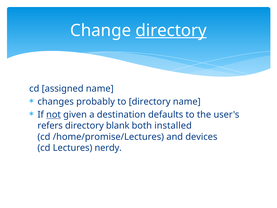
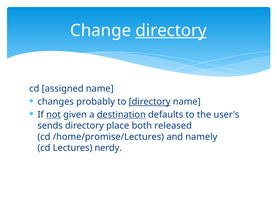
directory at (150, 102) underline: none -> present
destination underline: none -> present
refers: refers -> sends
blank: blank -> place
installed: installed -> released
devices: devices -> namely
